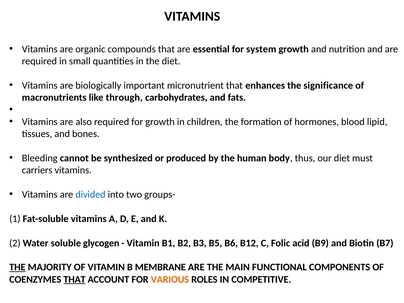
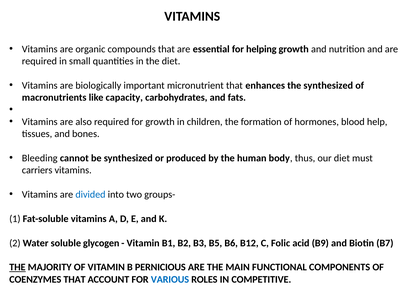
system: system -> helping
the significance: significance -> synthesized
through: through -> capacity
lipid: lipid -> help
MEMBRANE: MEMBRANE -> PERNICIOUS
THAT at (75, 279) underline: present -> none
VARIOUS colour: orange -> blue
